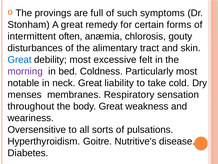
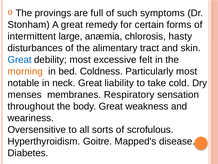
often: often -> large
gouty: gouty -> hasty
morning colour: purple -> orange
pulsations: pulsations -> scrofulous
Nutritive's: Nutritive's -> Mapped's
